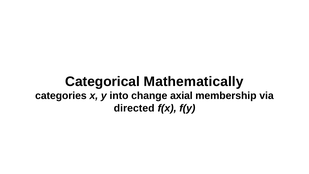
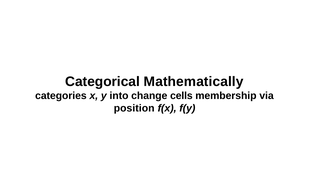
axial: axial -> cells
directed: directed -> position
